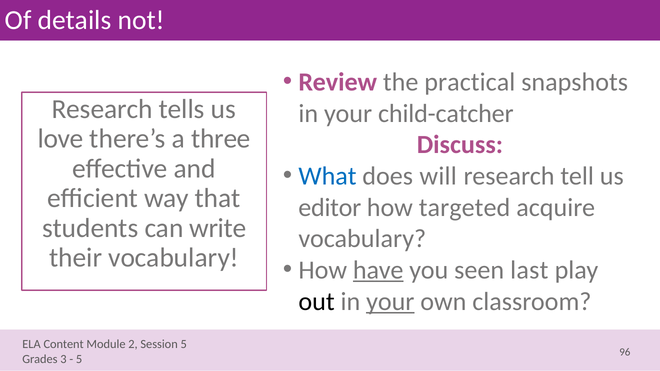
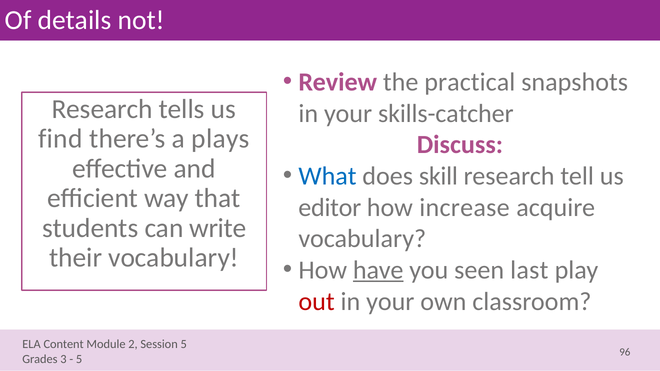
child-catcher: child-catcher -> skills-catcher
love: love -> find
three: three -> plays
will: will -> skill
targeted: targeted -> increase
out colour: black -> red
your at (390, 302) underline: present -> none
